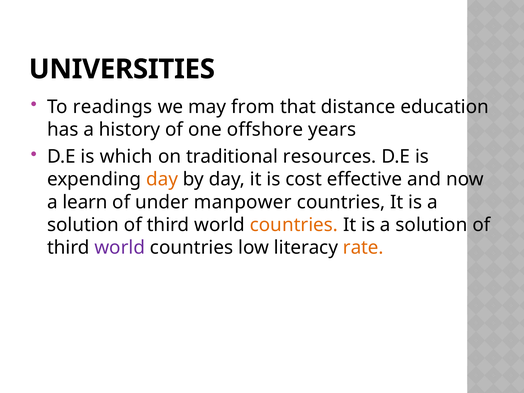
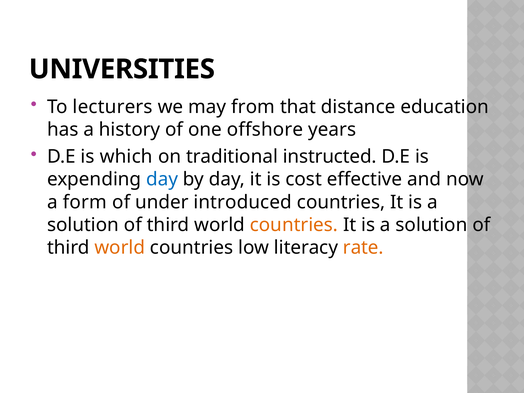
readings: readings -> lecturers
resources: resources -> instructed
day at (162, 179) colour: orange -> blue
learn: learn -> form
manpower: manpower -> introduced
world at (120, 247) colour: purple -> orange
